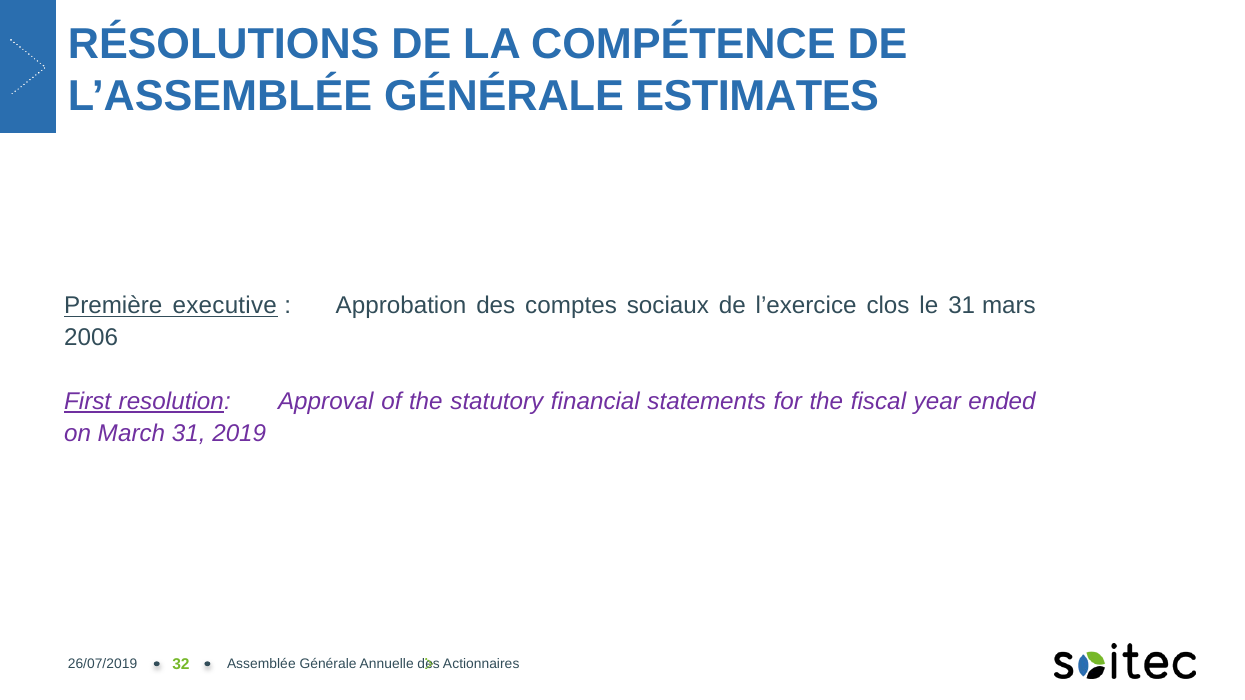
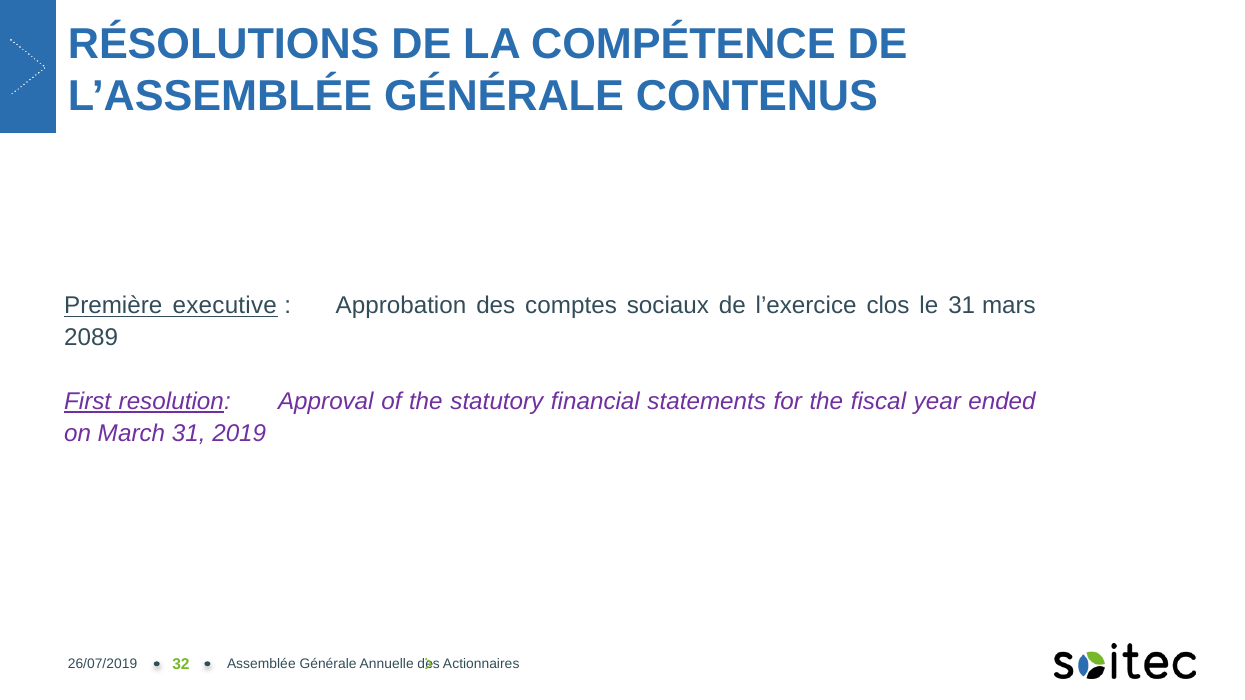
ESTIMATES: ESTIMATES -> CONTENUS
2006: 2006 -> 2089
